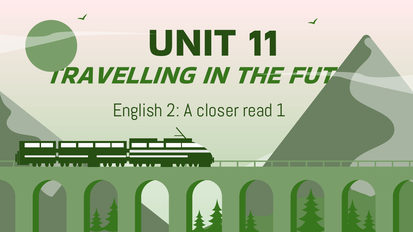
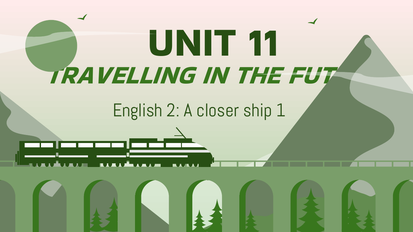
read: read -> ship
